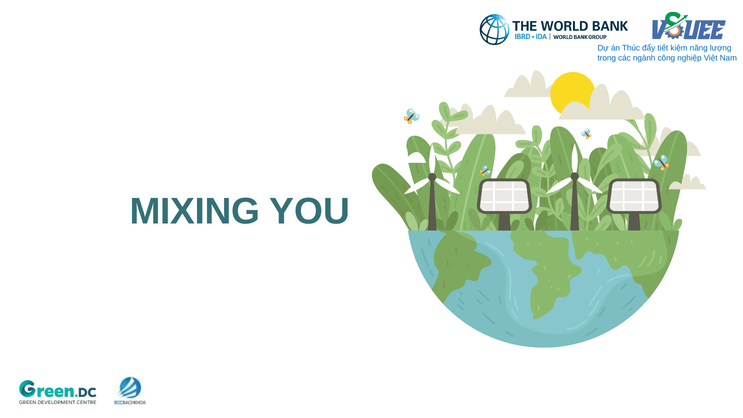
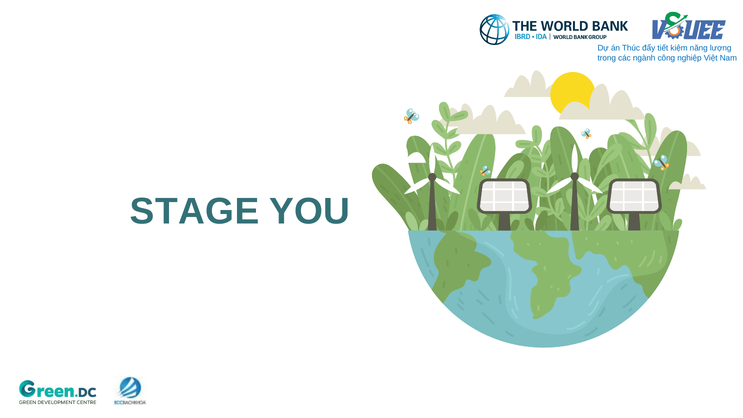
MIXING: MIXING -> STAGE
